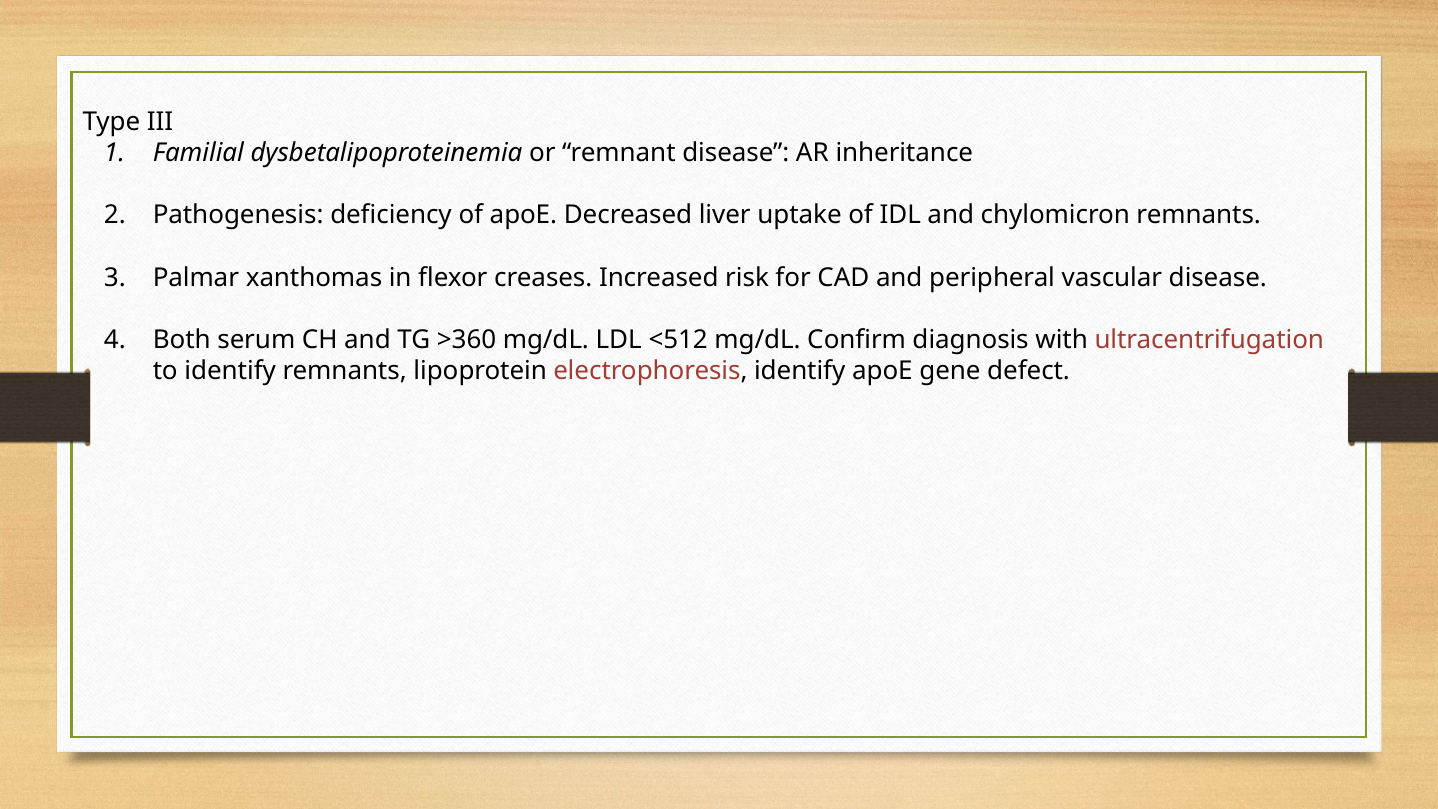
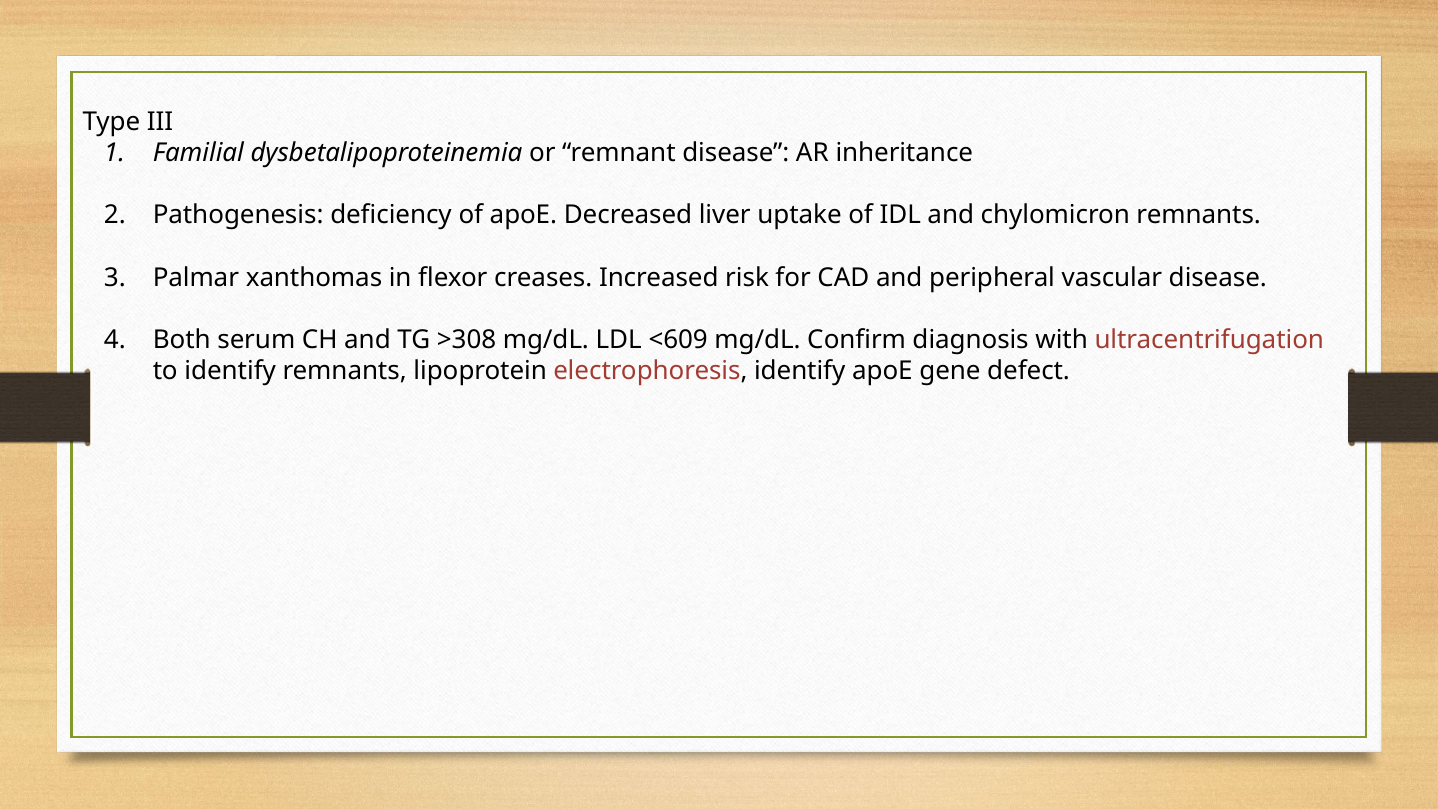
>360: >360 -> >308
<512: <512 -> <609
